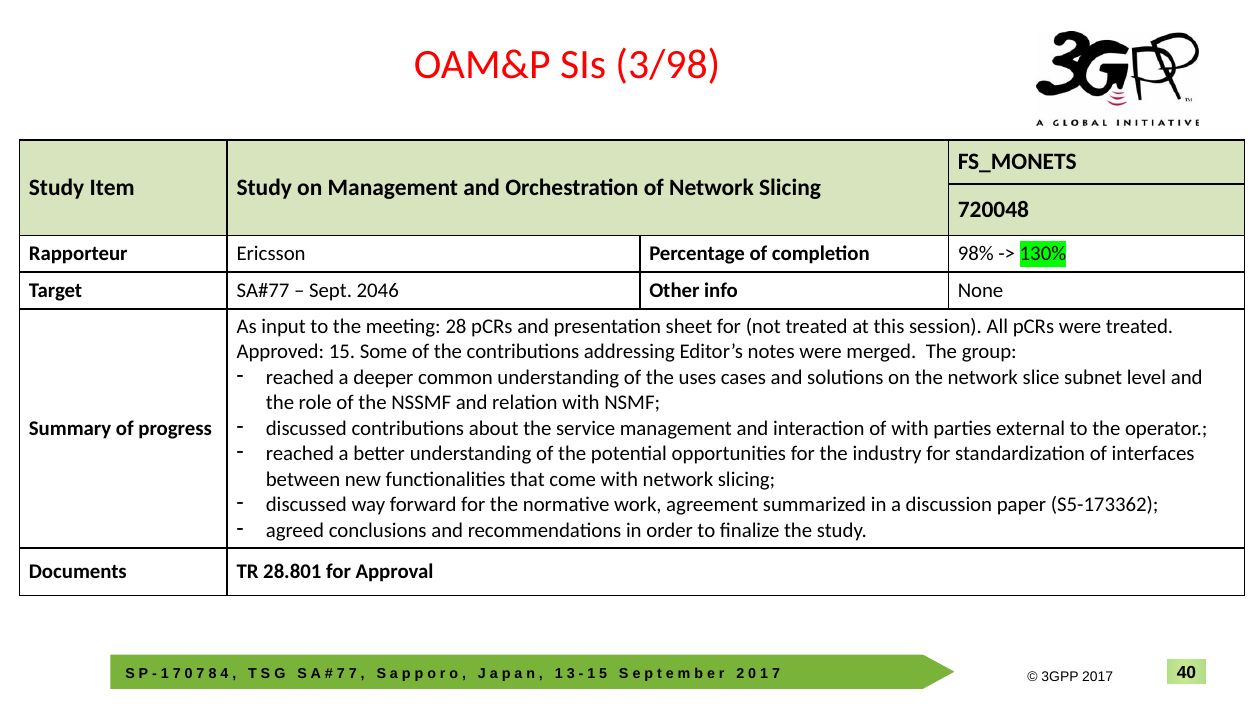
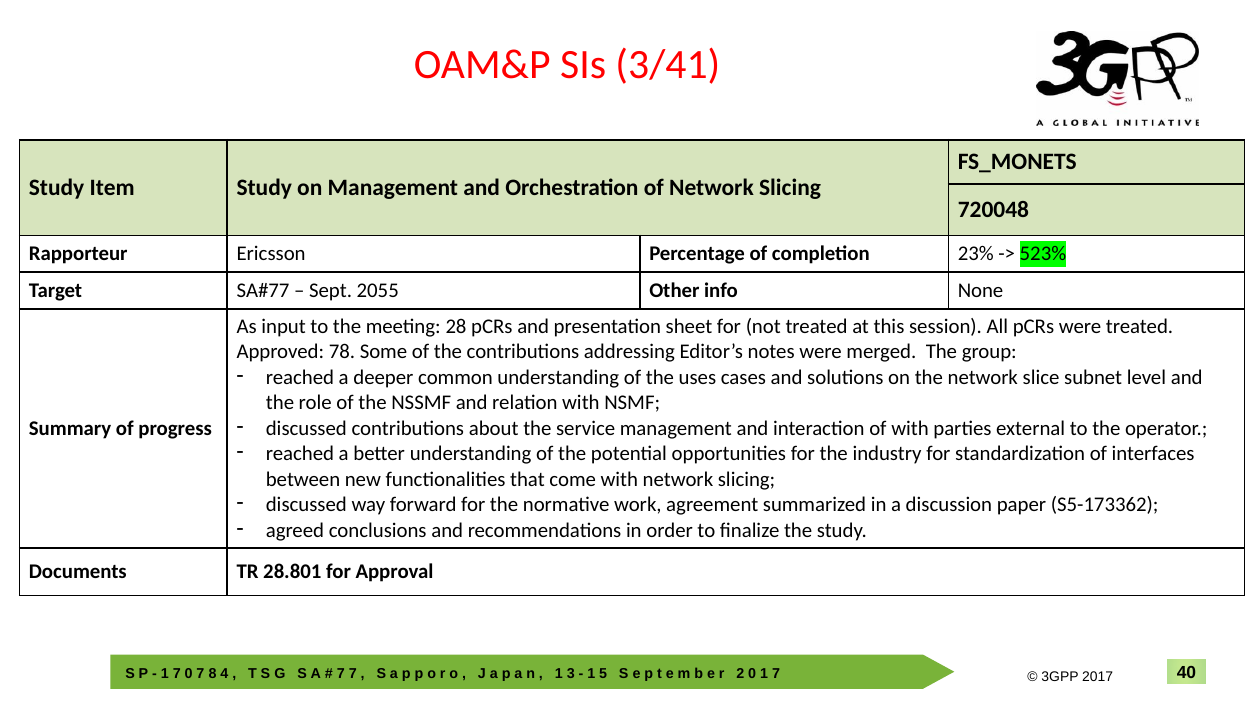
3/98: 3/98 -> 3/41
98%: 98% -> 23%
130%: 130% -> 523%
2046: 2046 -> 2055
15: 15 -> 78
